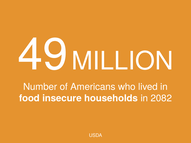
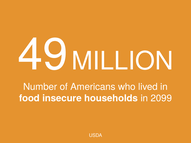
2082: 2082 -> 2099
